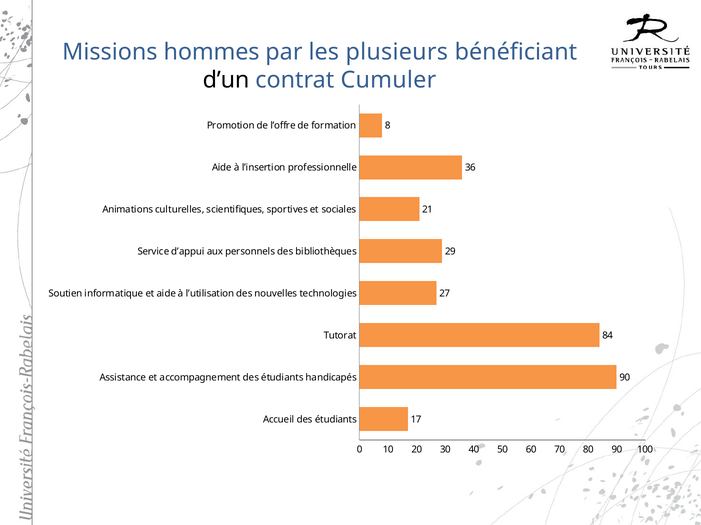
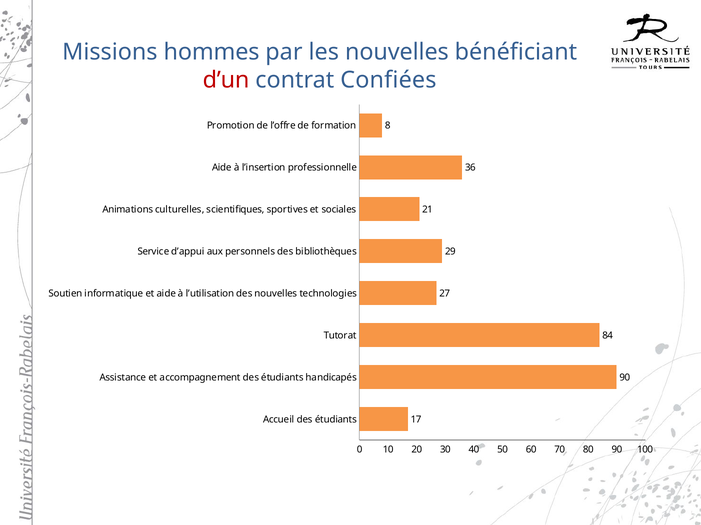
les plusieurs: plusieurs -> nouvelles
d’un colour: black -> red
Cumuler: Cumuler -> Confiées
